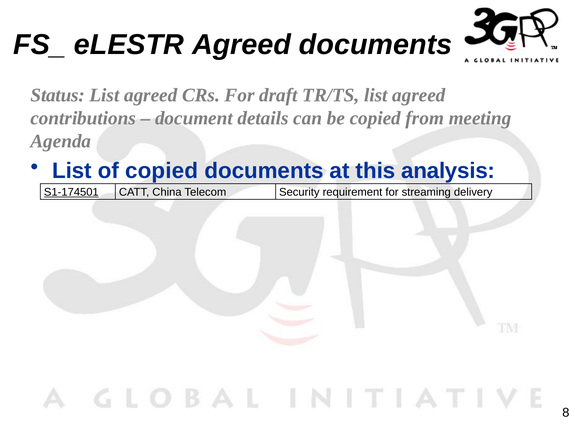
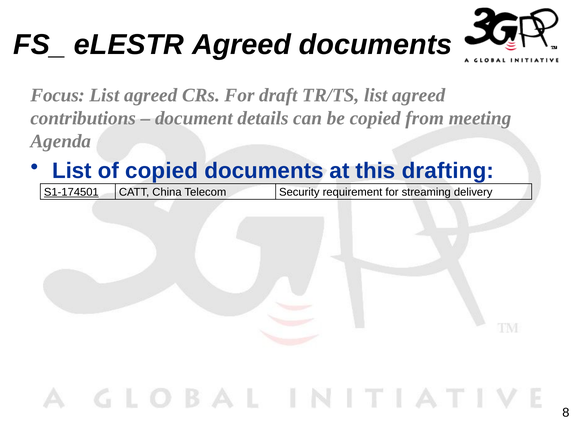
Status: Status -> Focus
analysis: analysis -> drafting
